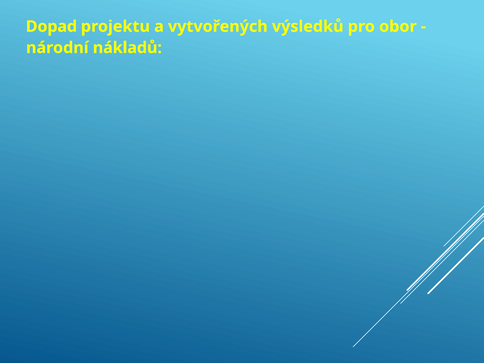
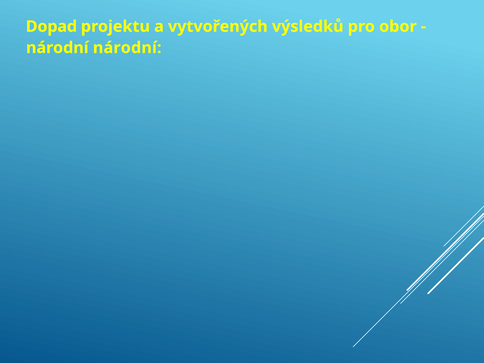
národní nákladů: nákladů -> národní
